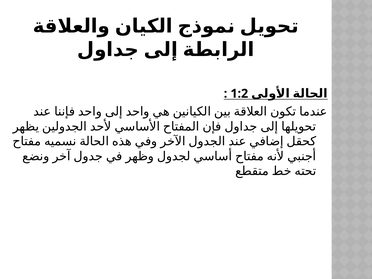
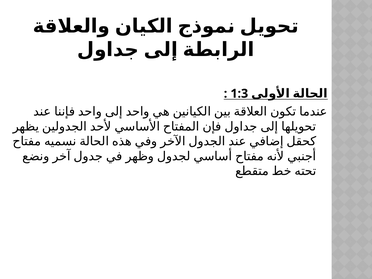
1:2: 1:2 -> 1:3
